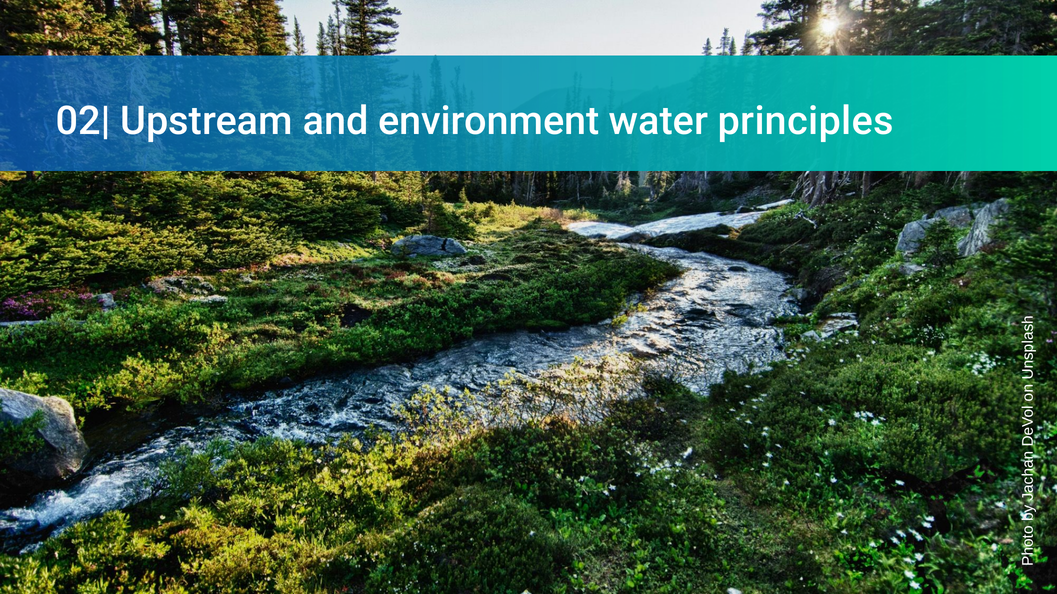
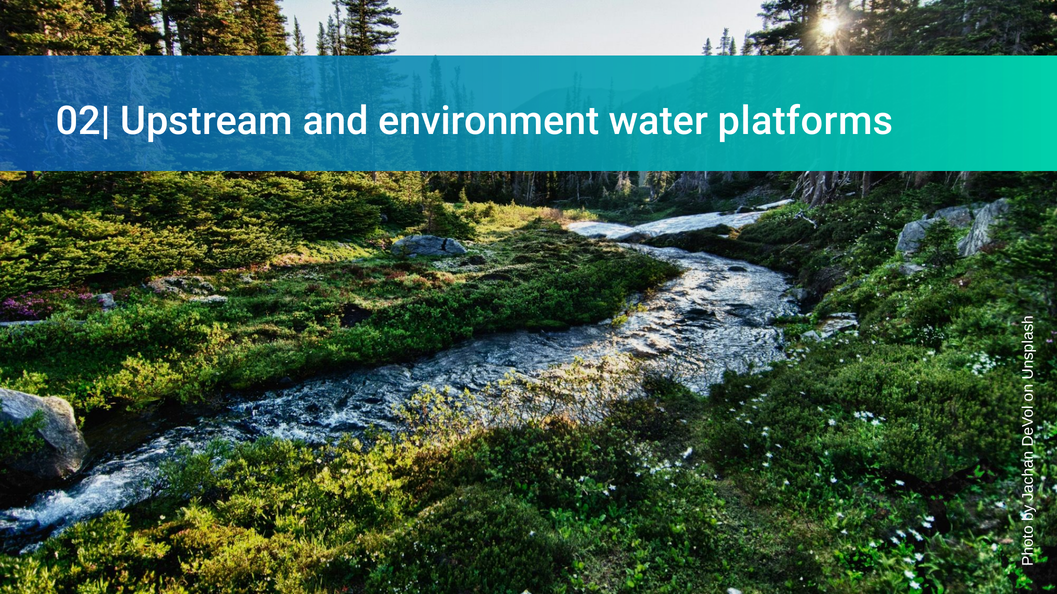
principles: principles -> platforms
